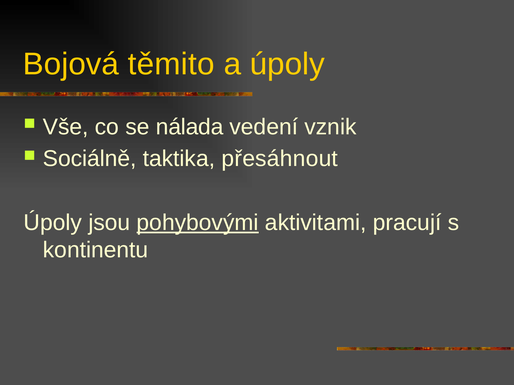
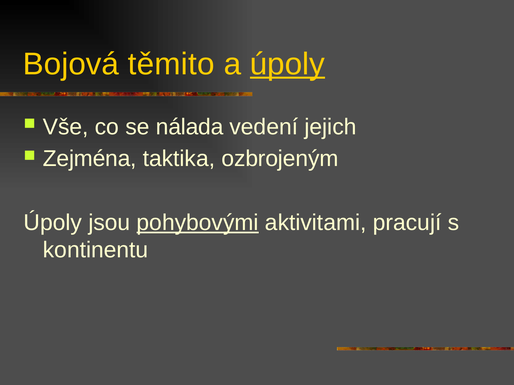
úpoly at (287, 64) underline: none -> present
vznik: vznik -> jejich
Sociálně: Sociálně -> Zejména
přesáhnout: přesáhnout -> ozbrojeným
